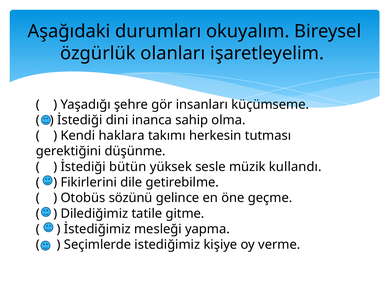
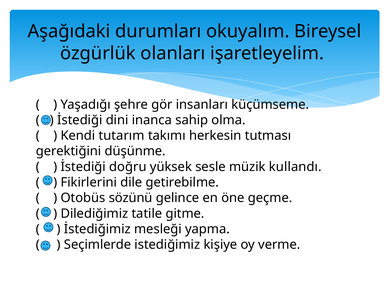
haklara: haklara -> tutarım
bütün: bütün -> doğru
